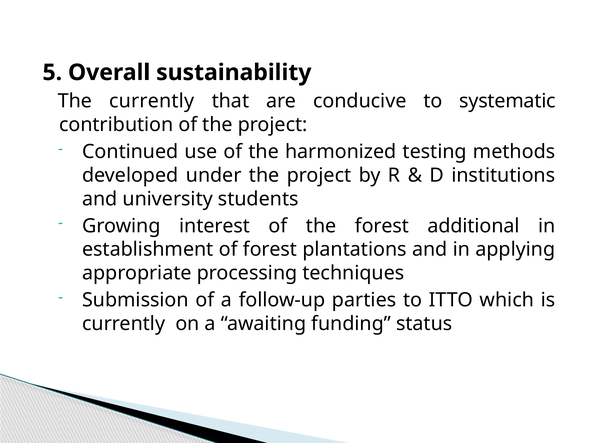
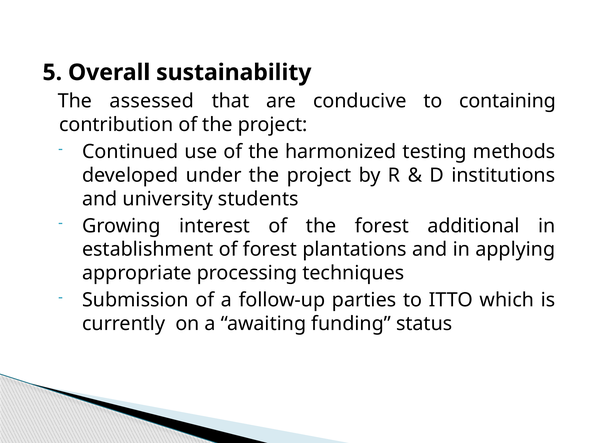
The currently: currently -> assessed
systematic: systematic -> containing
